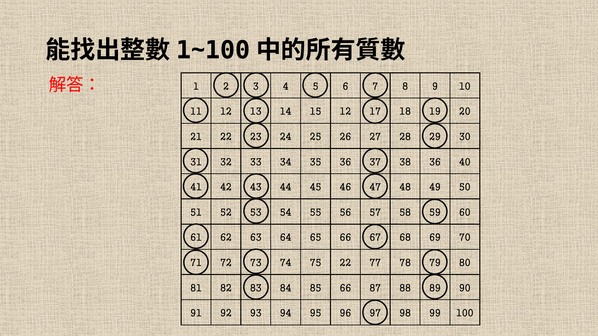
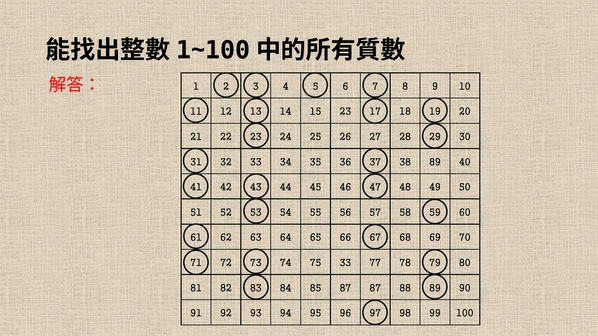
15 12: 12 -> 23
38 36: 36 -> 89
75 22: 22 -> 33
85 66: 66 -> 87
